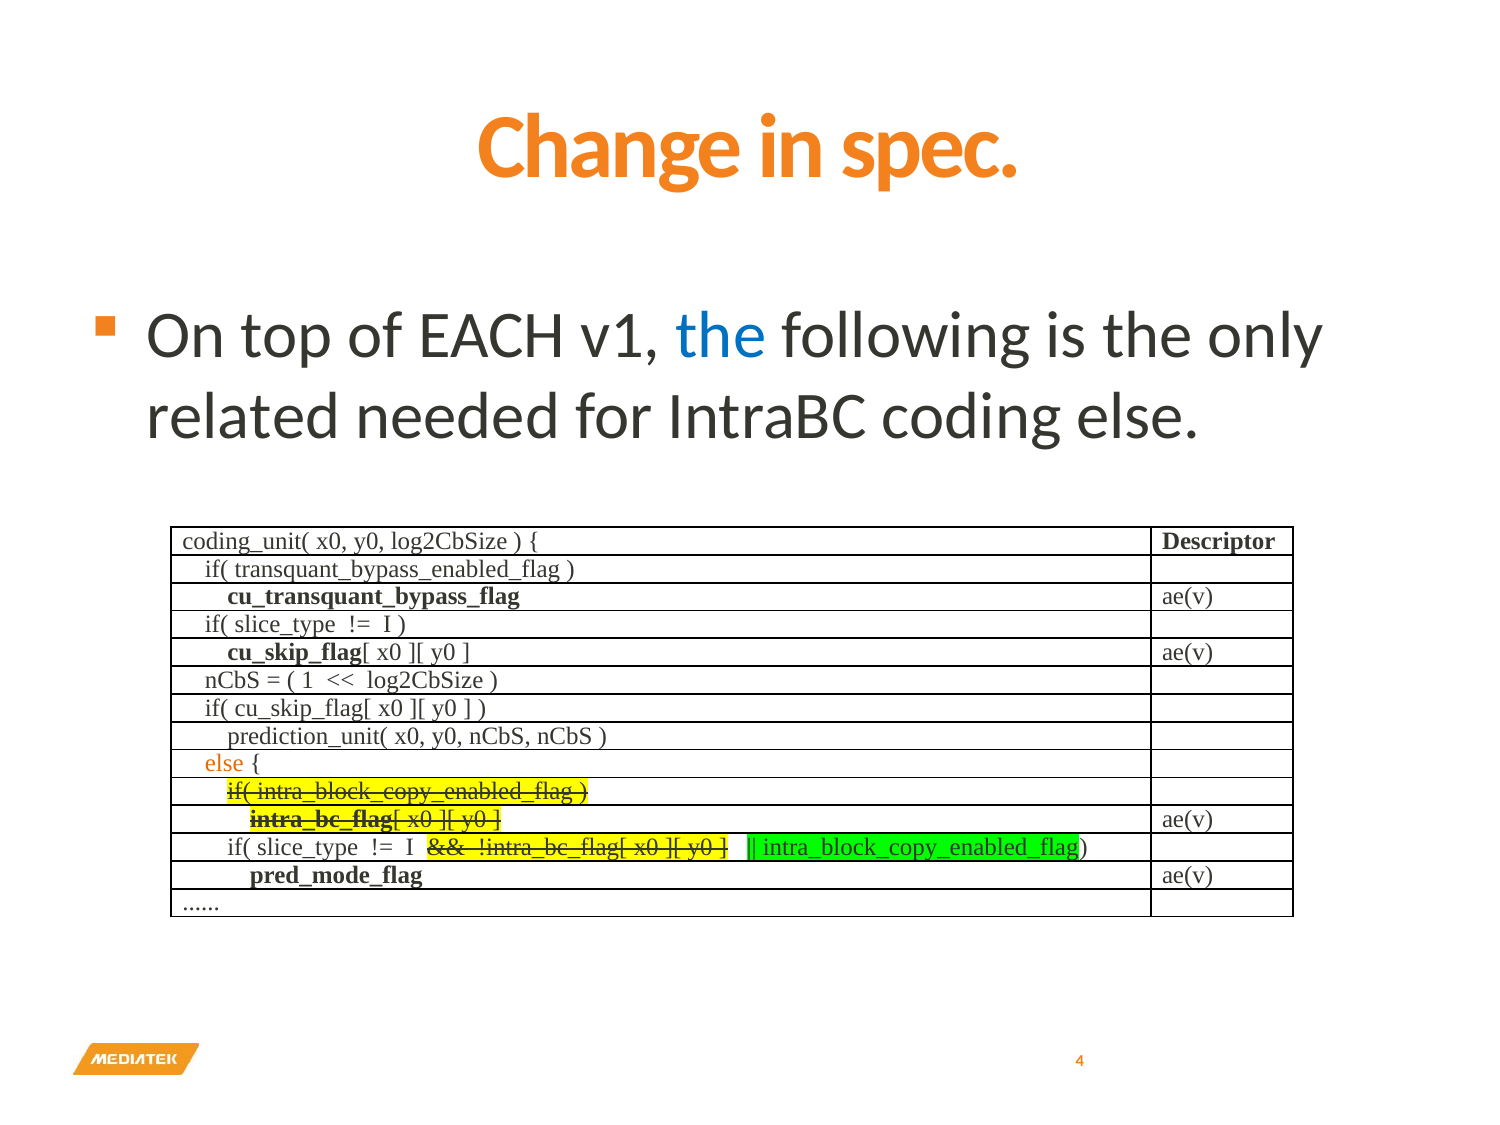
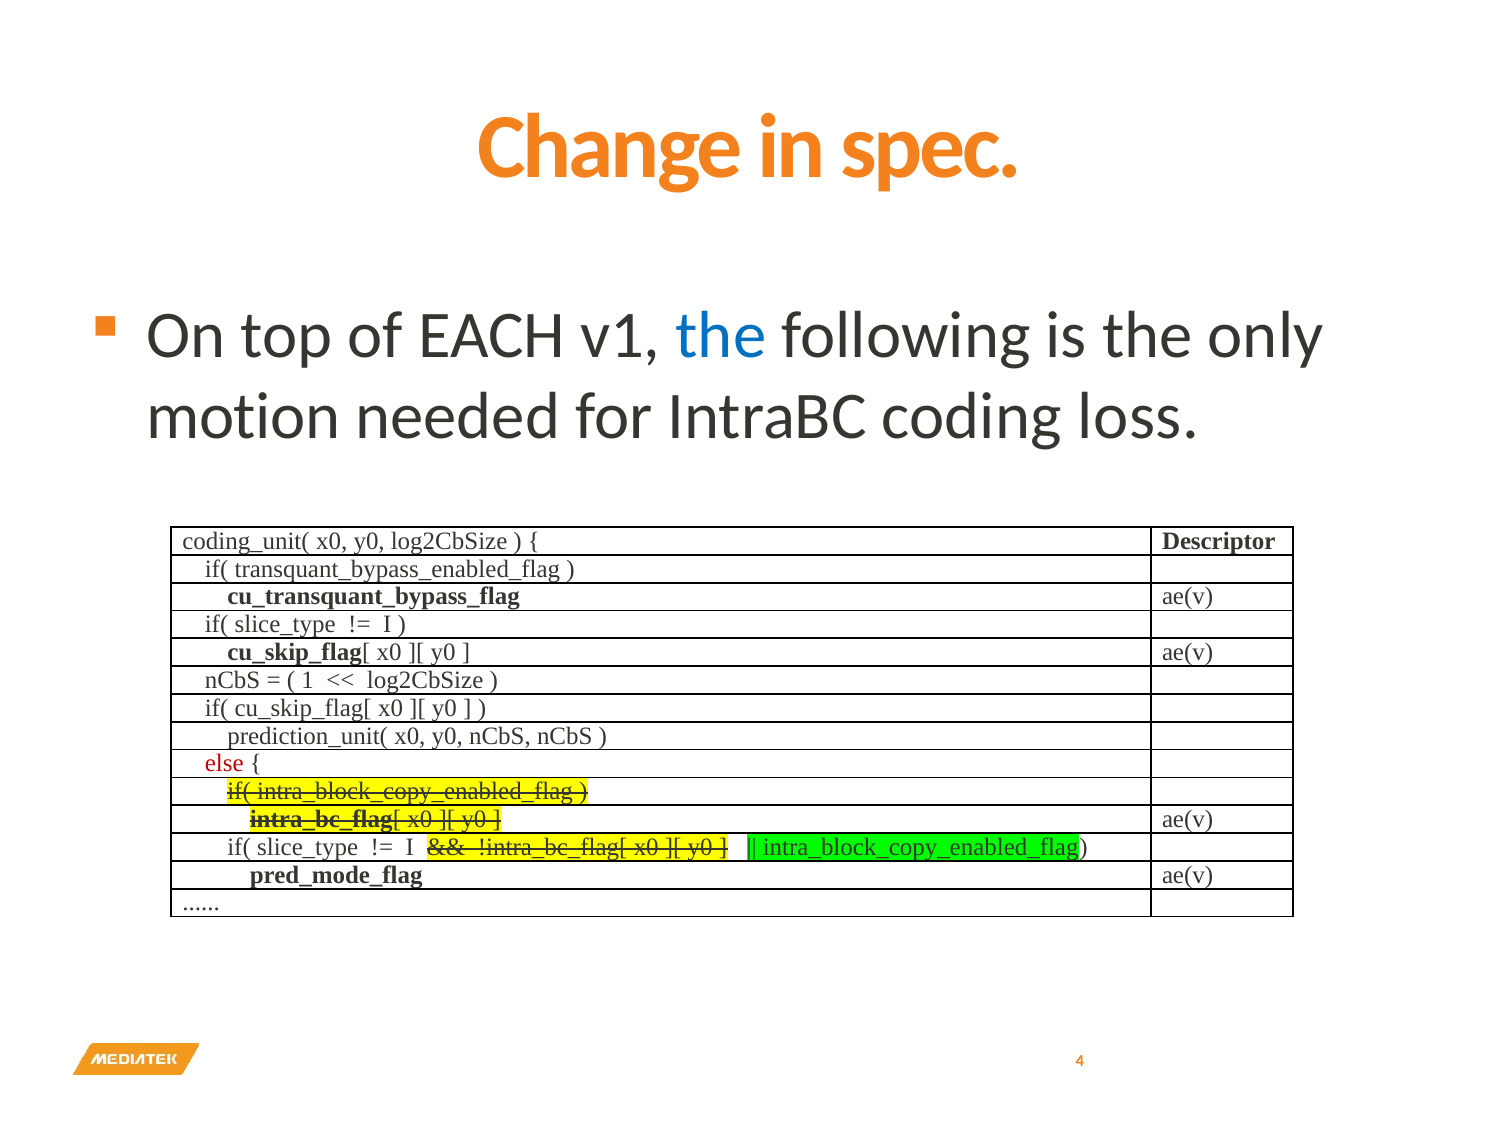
related: related -> motion
coding else: else -> loss
else at (224, 764) colour: orange -> red
